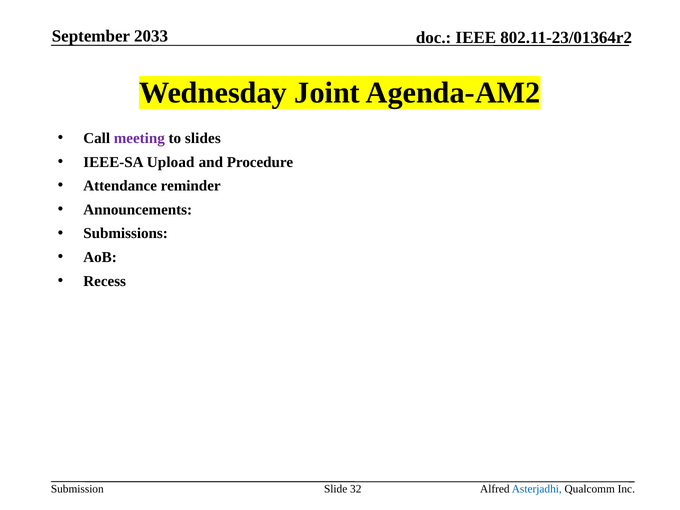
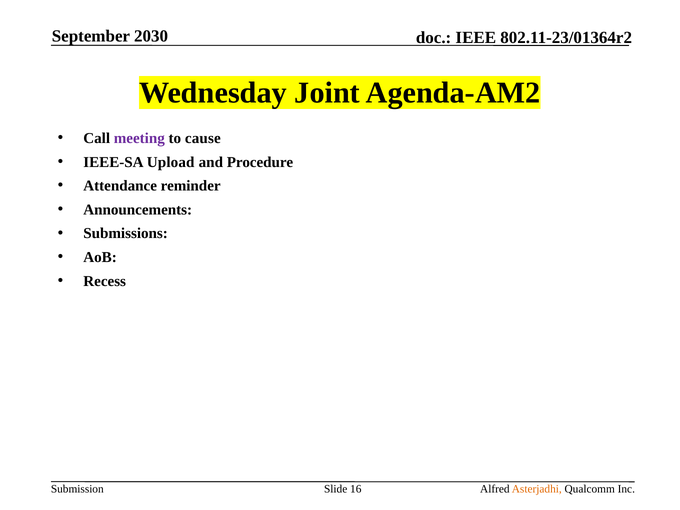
2033: 2033 -> 2030
slides: slides -> cause
32: 32 -> 16
Asterjadhi colour: blue -> orange
